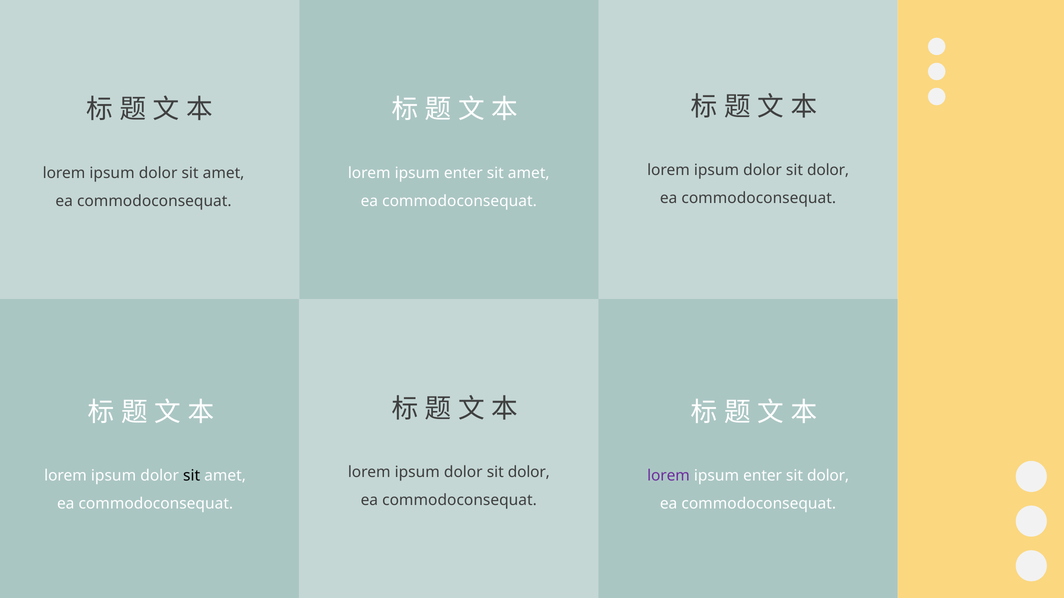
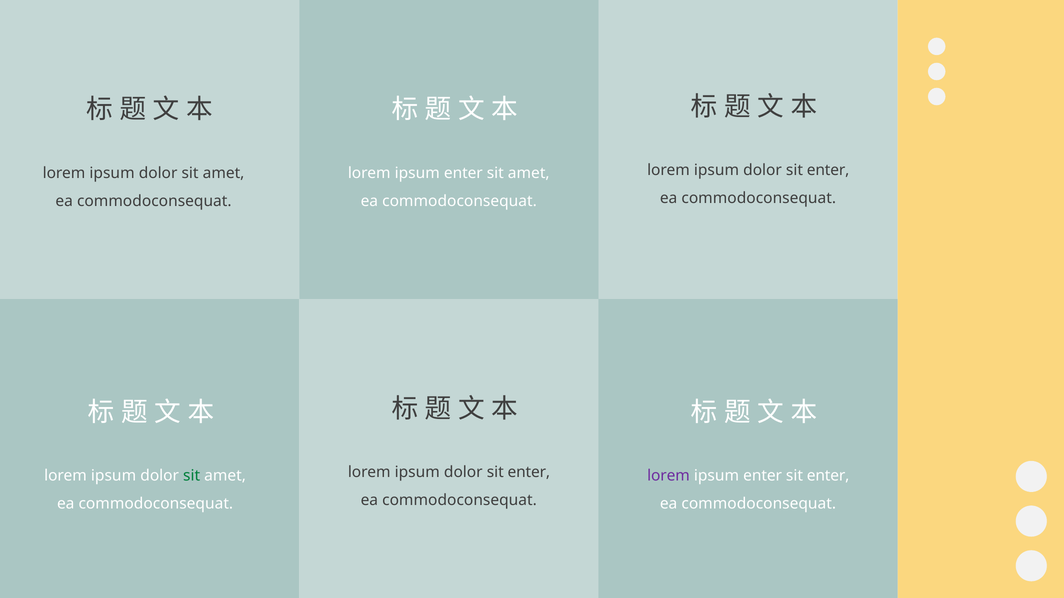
dolor at (828, 170): dolor -> enter
dolor at (529, 473): dolor -> enter
sit at (192, 476) colour: black -> green
dolor at (828, 476): dolor -> enter
